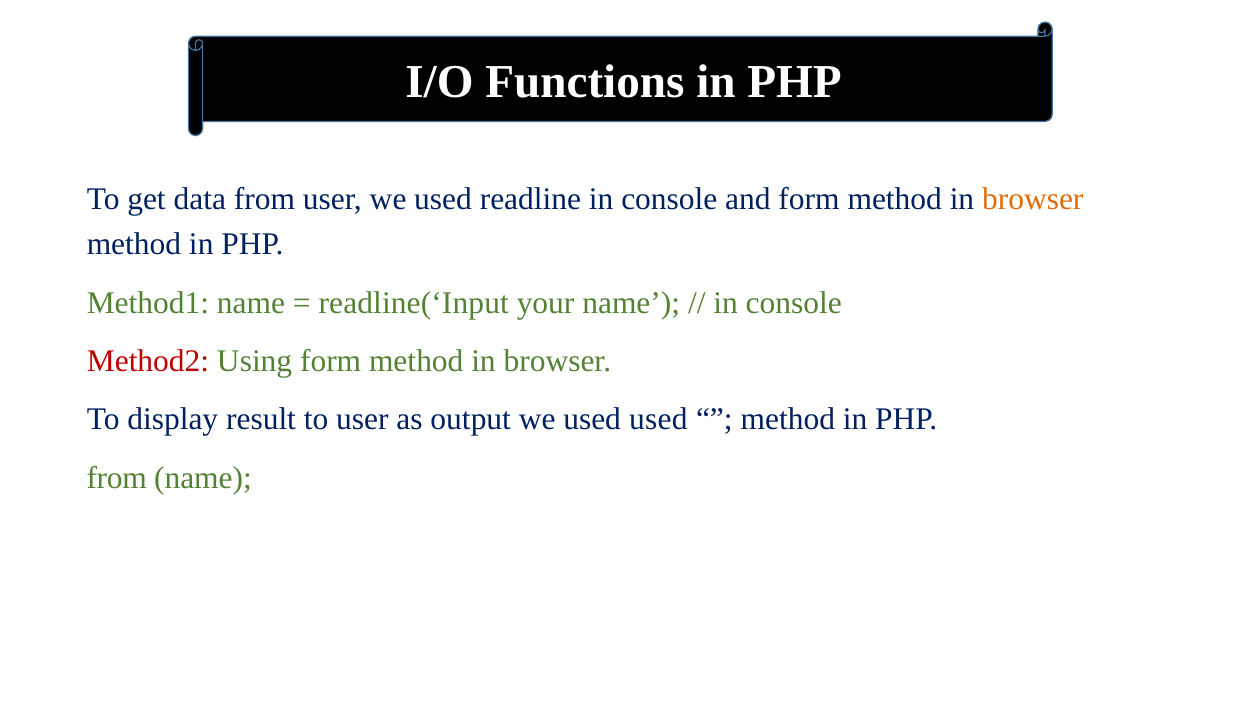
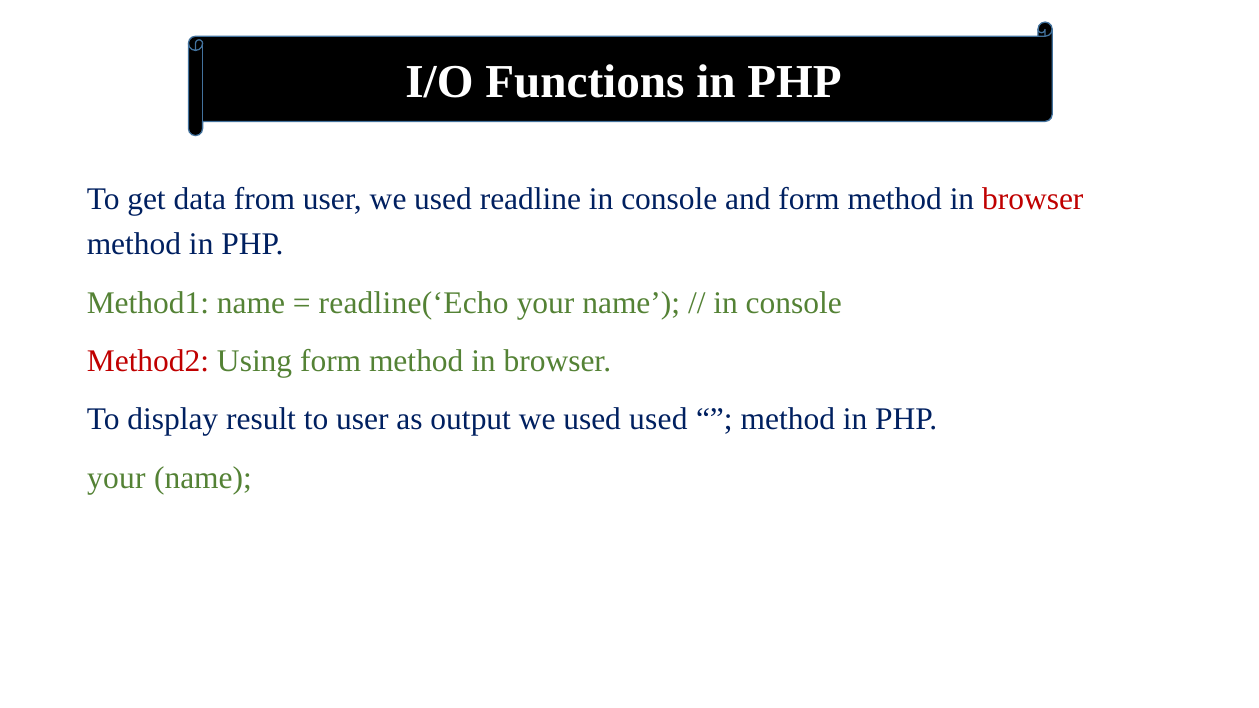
browser at (1033, 199) colour: orange -> red
readline(‘Input: readline(‘Input -> readline(‘Echo
from at (117, 478): from -> your
